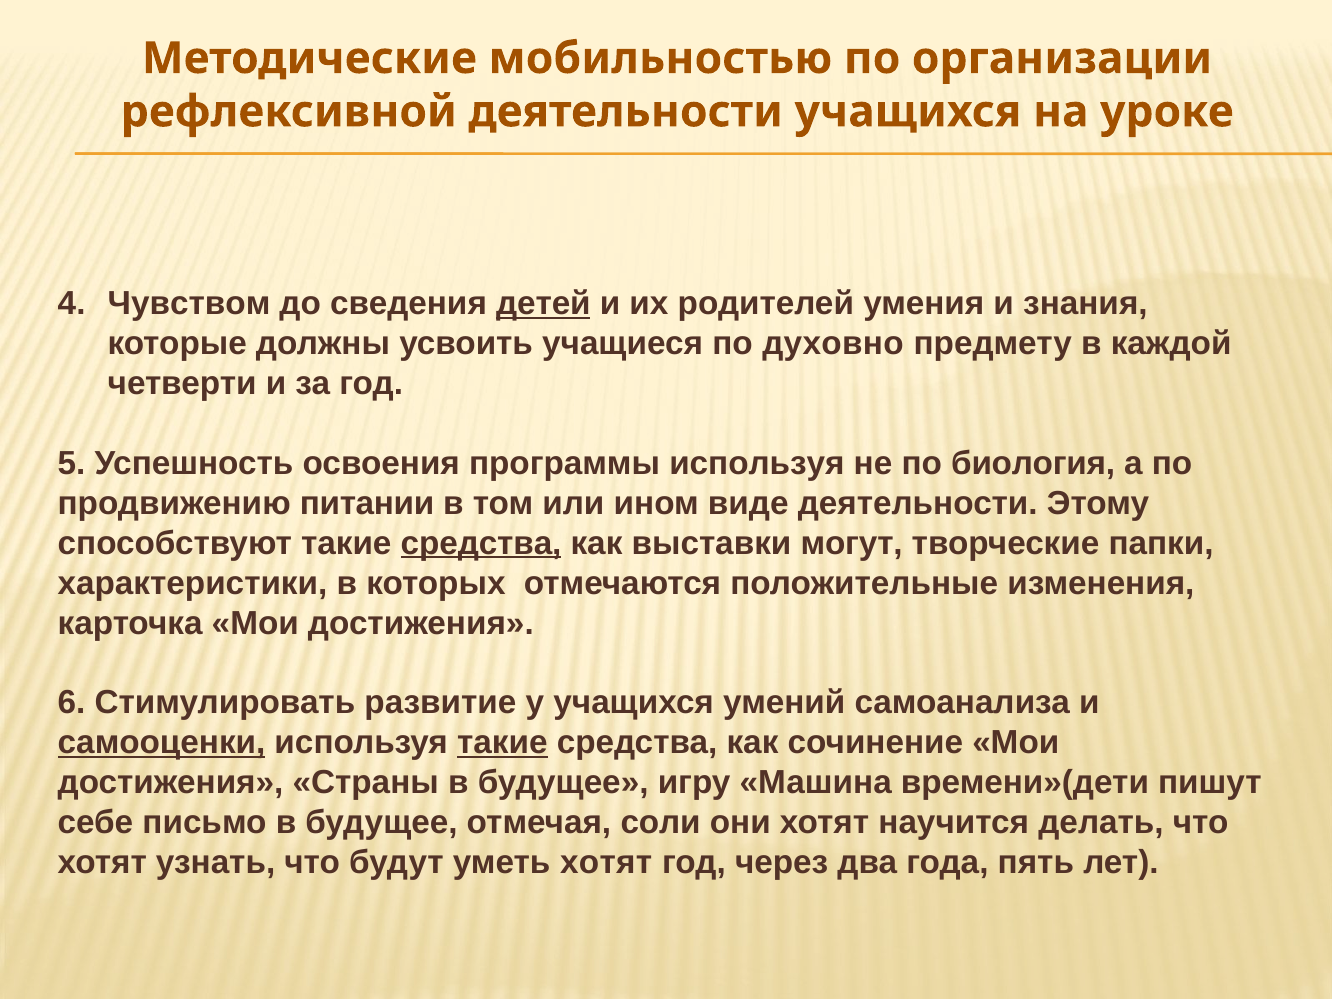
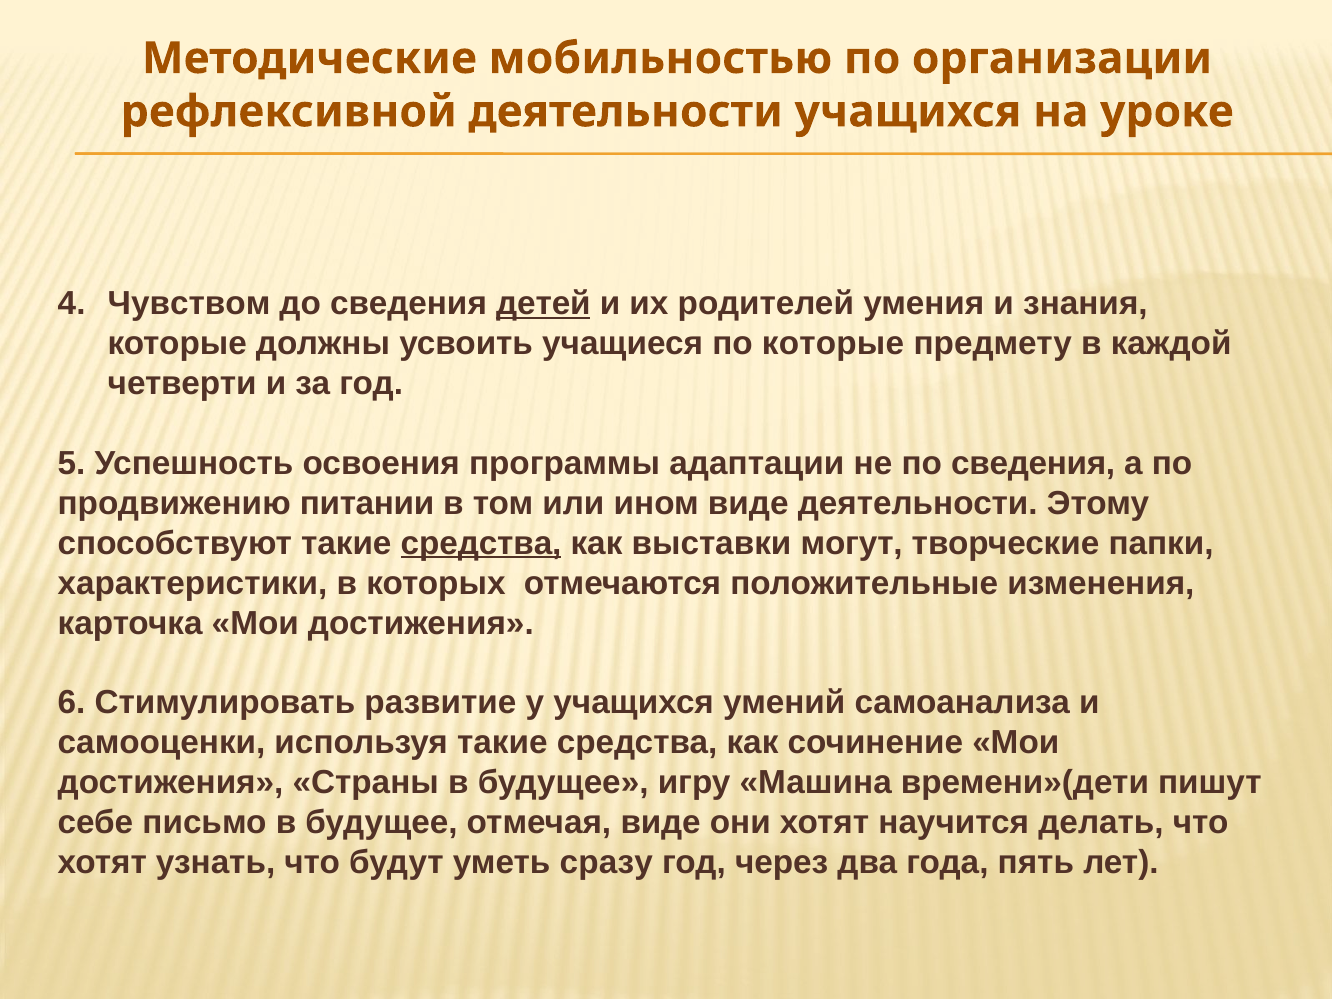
по духовно: духовно -> которые
программы используя: используя -> адаптации
по биология: биология -> сведения
самооценки underline: present -> none
такие at (502, 743) underline: present -> none
отмечая соли: соли -> виде
уметь хотят: хотят -> сразу
